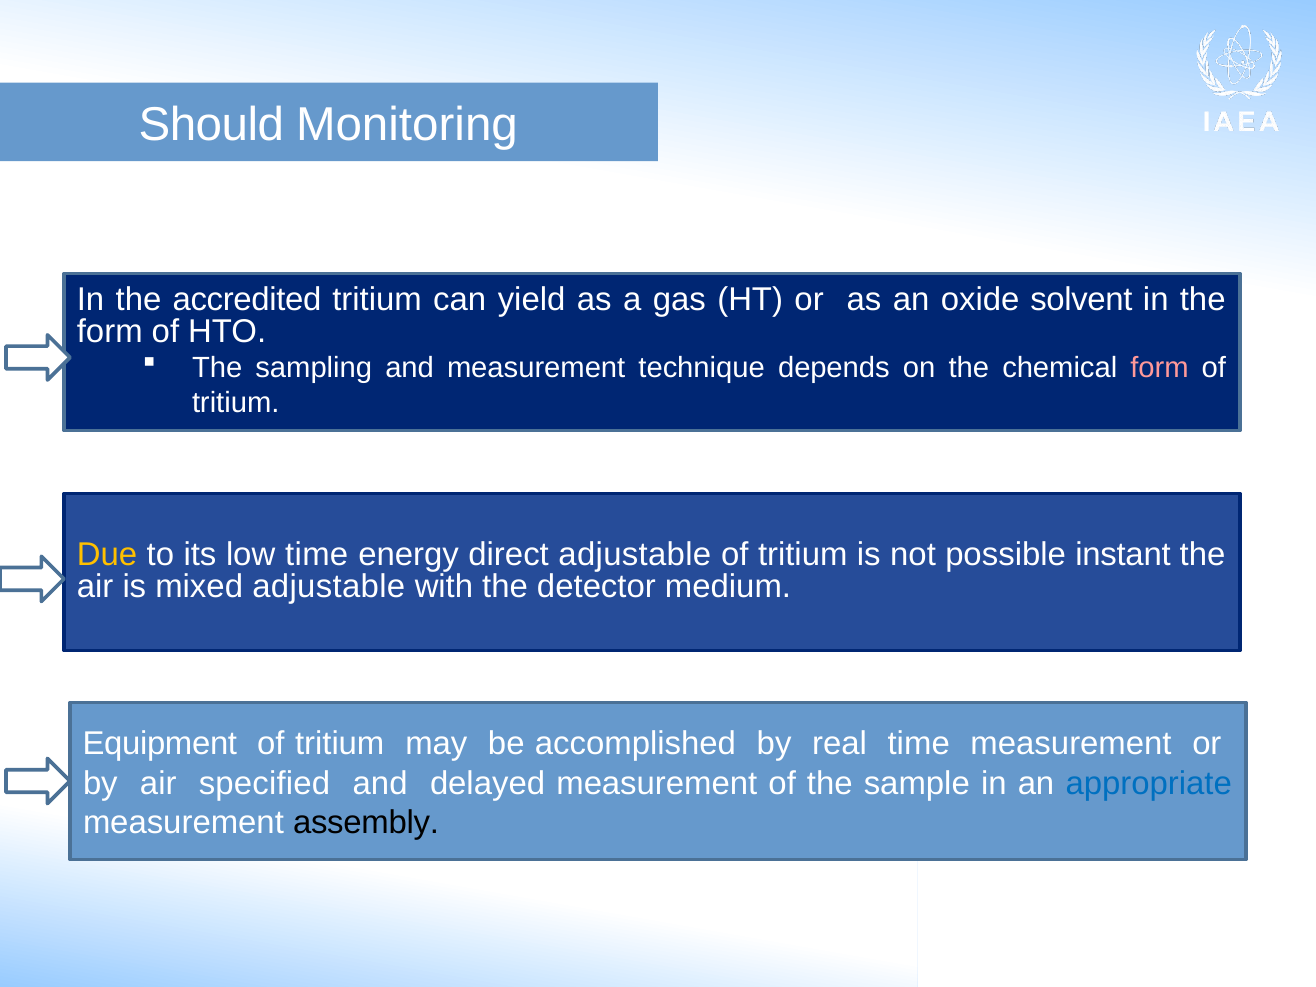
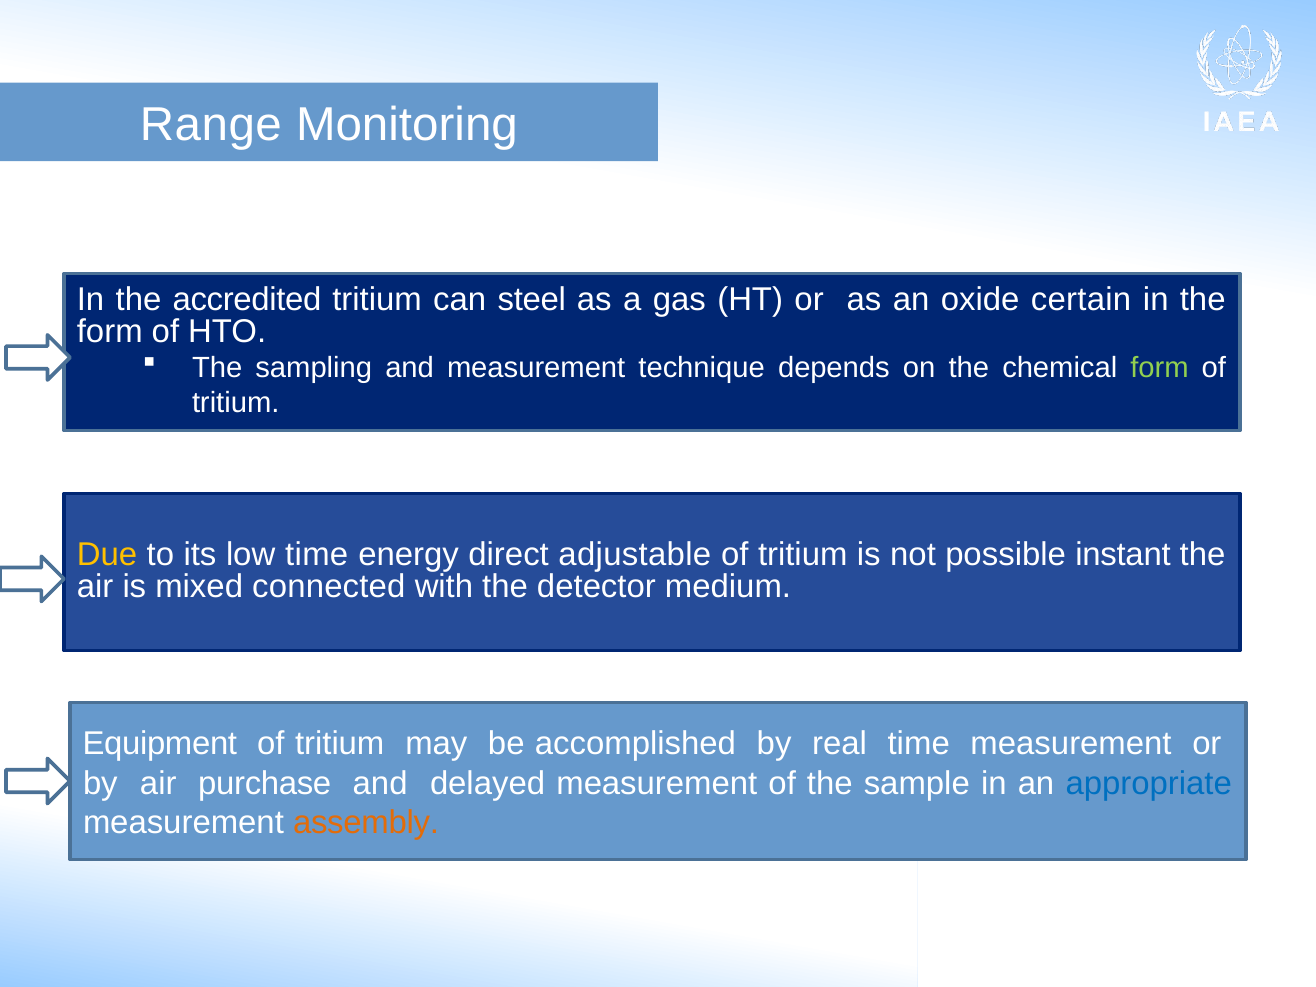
Should: Should -> Range
yield: yield -> steel
solvent: solvent -> certain
form at (1159, 368) colour: pink -> light green
mixed adjustable: adjustable -> connected
specified: specified -> purchase
assembly colour: black -> orange
